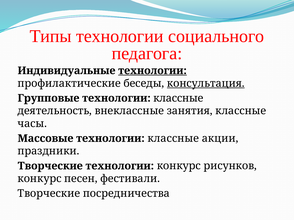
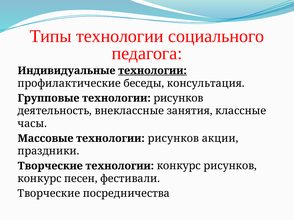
консультация underline: present -> none
Групповые технологии классные: классные -> рисунков
Массовые технологии классные: классные -> рисунков
